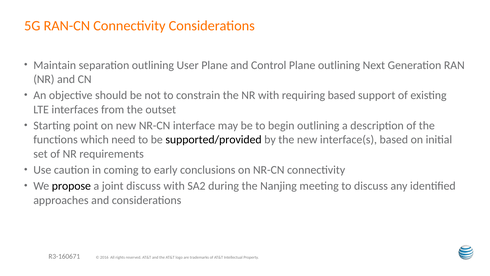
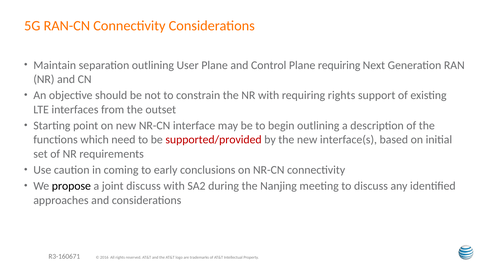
Plane outlining: outlining -> requiring
requiring based: based -> rights
supported/provided colour: black -> red
